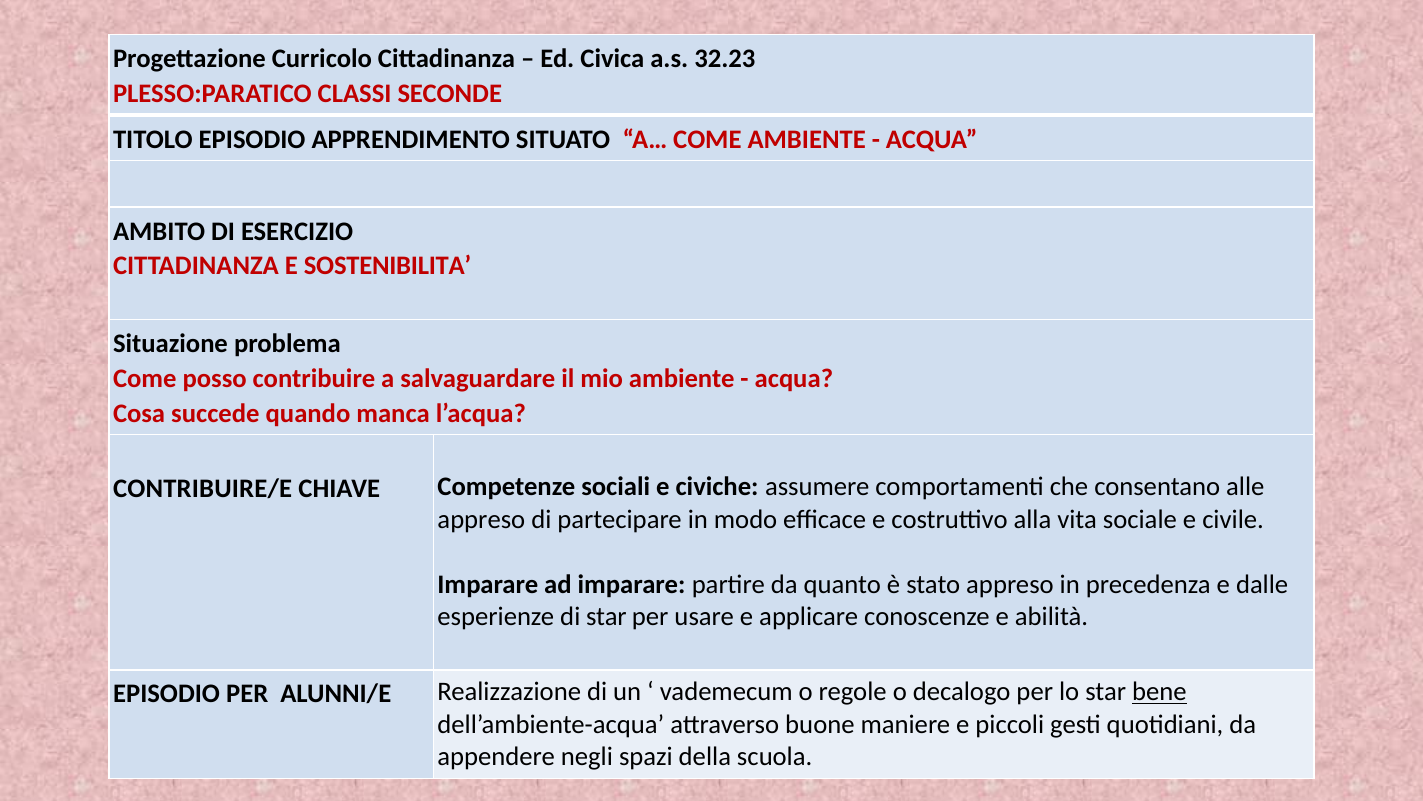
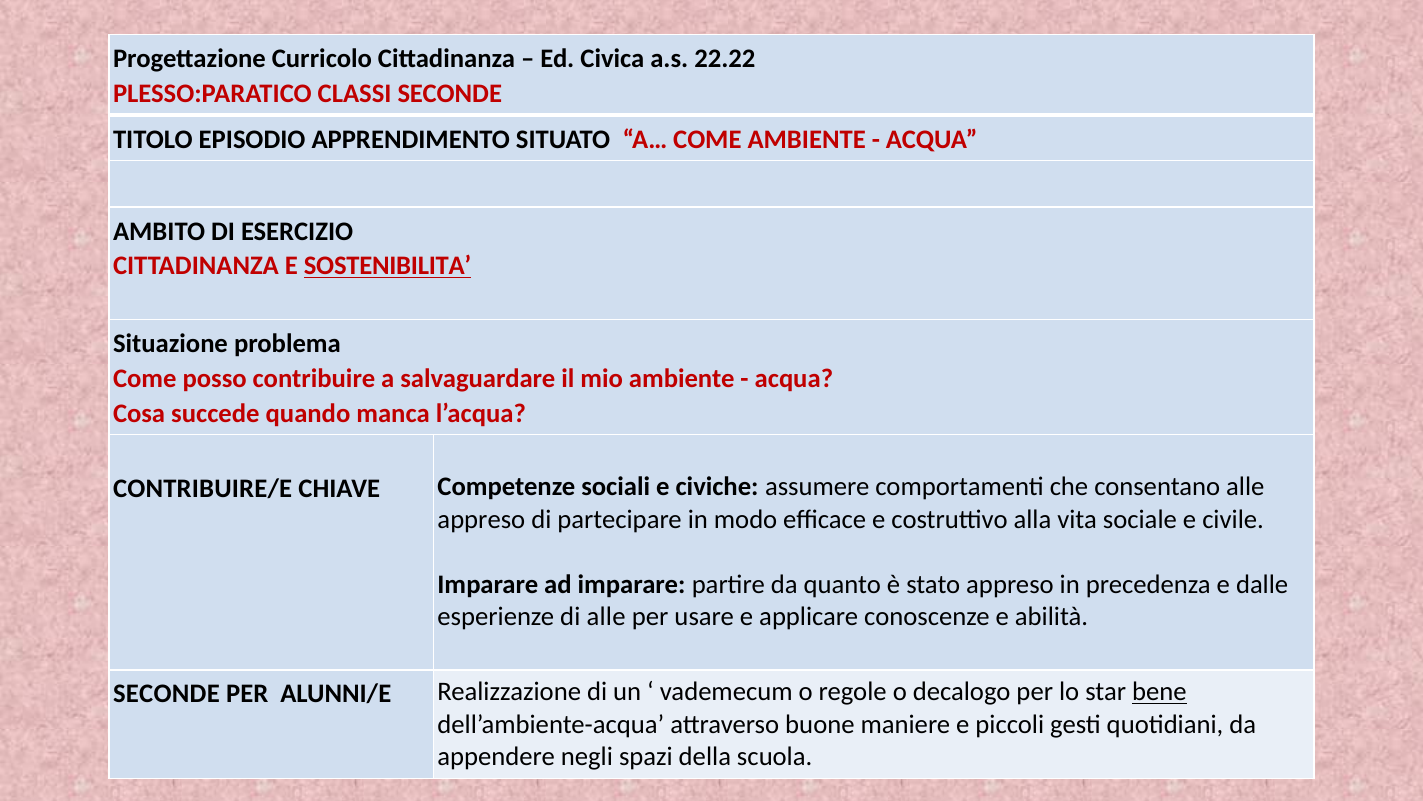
32.23: 32.23 -> 22.22
SOSTENIBILITA underline: none -> present
di star: star -> alle
EPISODIO at (167, 694): EPISODIO -> SECONDE
